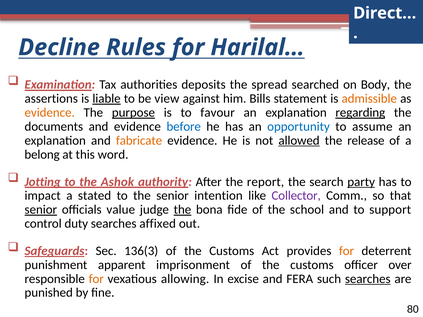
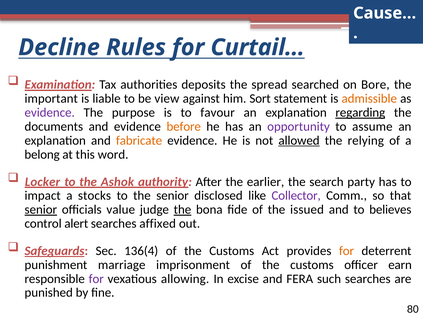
Direct…: Direct… -> Cause…
Harilal…: Harilal… -> Curtail…
Body: Body -> Bore
assertions: assertions -> important
liable underline: present -> none
Bills: Bills -> Sort
evidence at (50, 113) colour: orange -> purple
purpose underline: present -> none
before colour: blue -> orange
opportunity colour: blue -> purple
release: release -> relying
Jotting: Jotting -> Locker
report: report -> earlier
party underline: present -> none
stated: stated -> stocks
intention: intention -> disclosed
school: school -> issued
support: support -> believes
duty: duty -> alert
136(3: 136(3 -> 136(4
apparent: apparent -> marriage
over: over -> earn
for at (96, 279) colour: orange -> purple
searches at (368, 279) underline: present -> none
